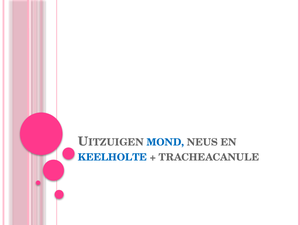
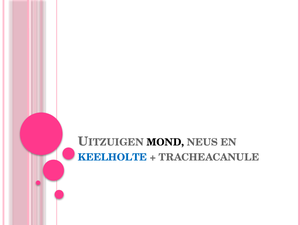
MOND colour: blue -> black
